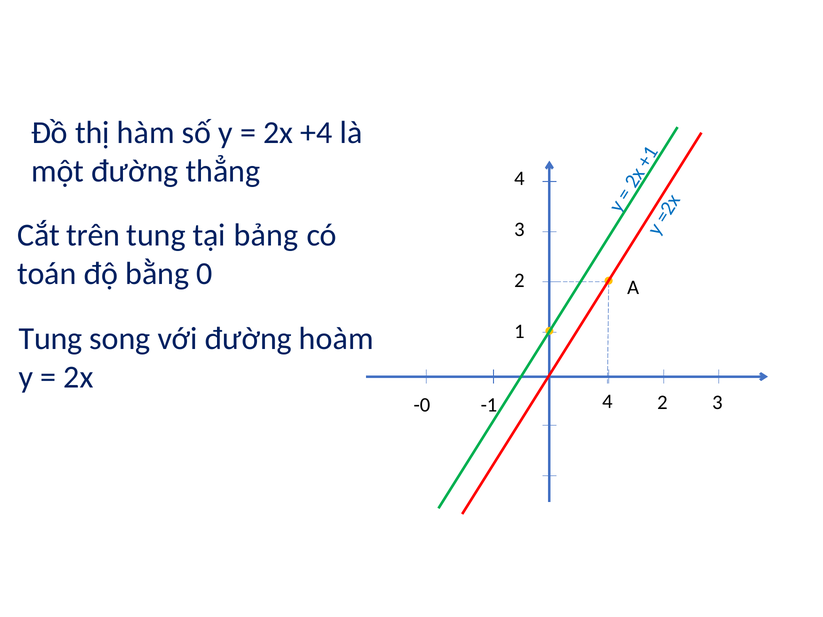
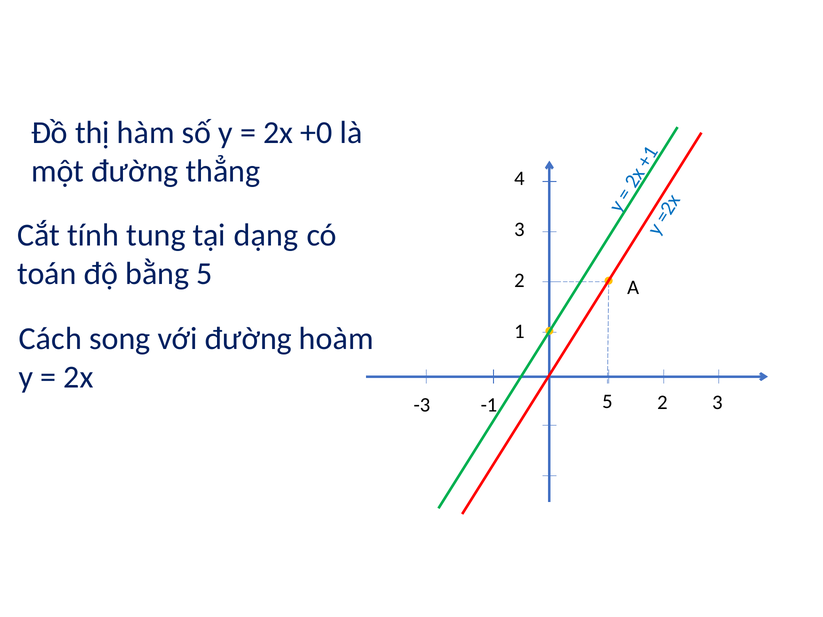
+4: +4 -> +0
trên: trên -> tính
bảng: bảng -> dạng
bằng 0: 0 -> 5
Tung at (50, 339): Tung -> Cách
-0: -0 -> -3
-1 4: 4 -> 5
